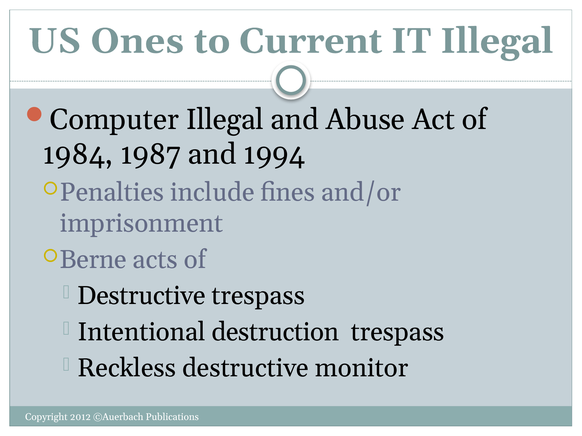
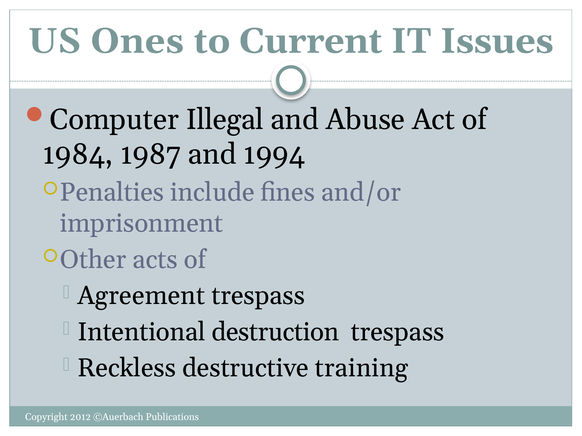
IT Illegal: Illegal -> Issues
Berne: Berne -> Other
Destructive at (141, 296): Destructive -> Agreement
monitor: monitor -> training
